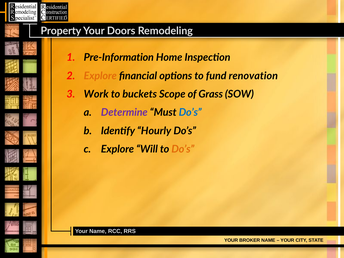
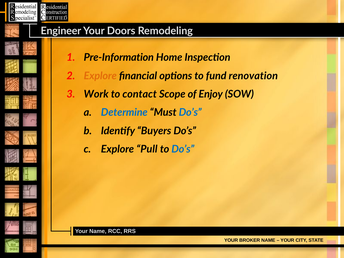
Property: Property -> Engineer
buckets: buckets -> contact
Grass: Grass -> Enjoy
Determine colour: purple -> blue
Hourly: Hourly -> Buyers
Will: Will -> Pull
Do’s at (183, 149) colour: orange -> blue
